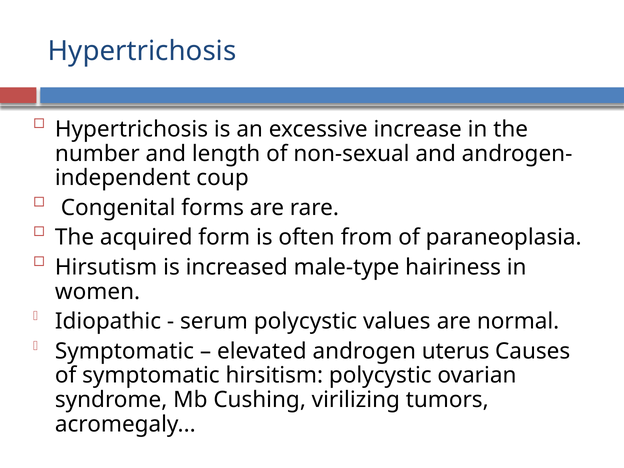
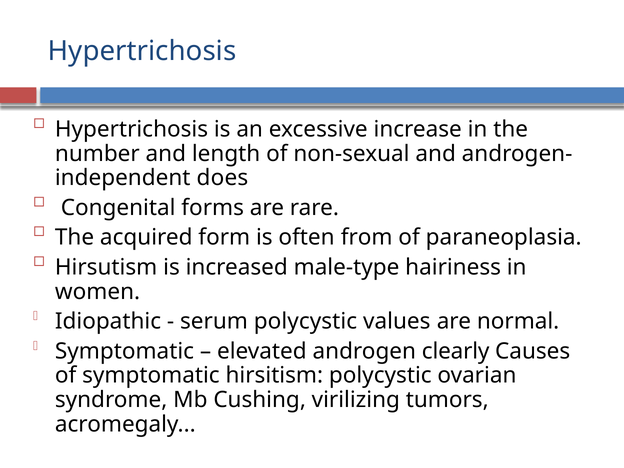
coup: coup -> does
uterus: uterus -> clearly
